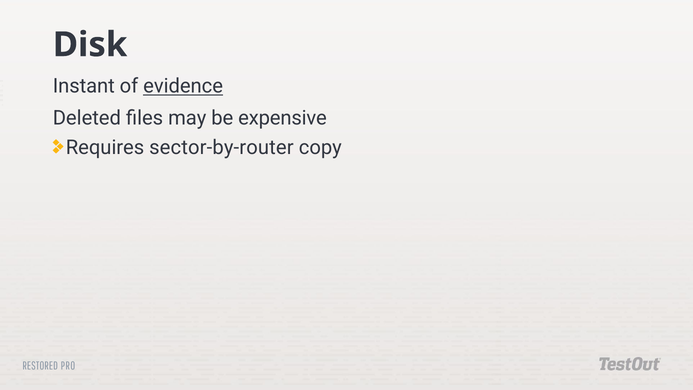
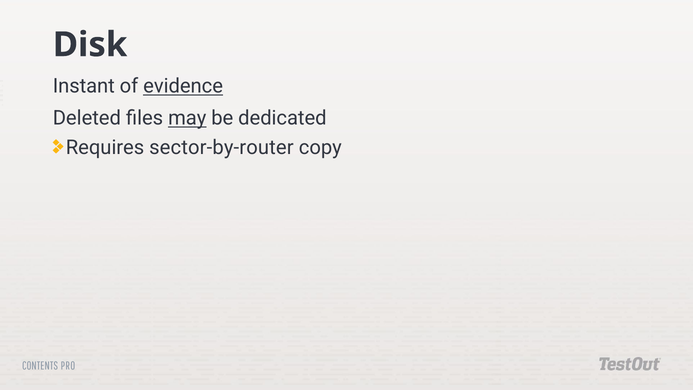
may underline: none -> present
expensive: expensive -> dedicated
RESTORED: RESTORED -> CONTENTS
